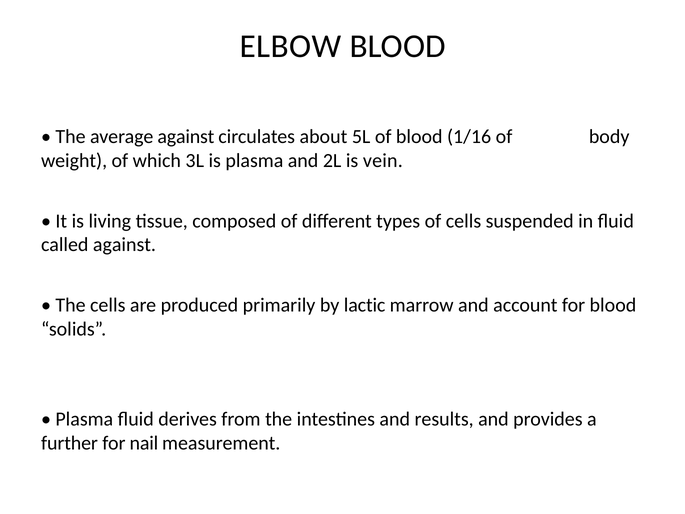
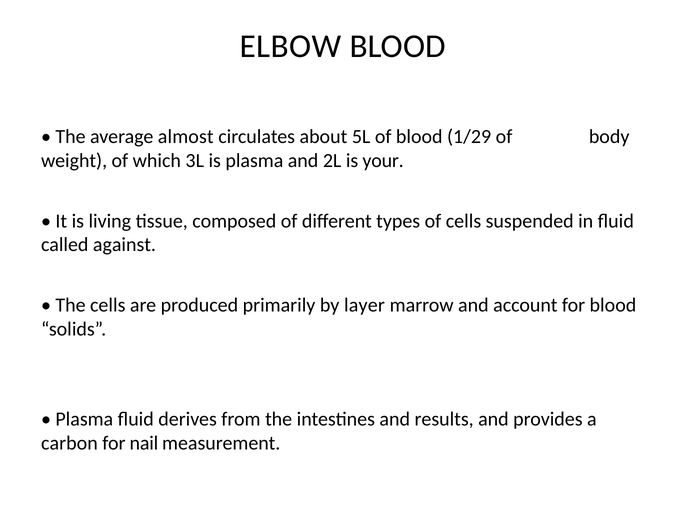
average against: against -> almost
1/16: 1/16 -> 1/29
vein: vein -> your
lactic: lactic -> layer
further: further -> carbon
